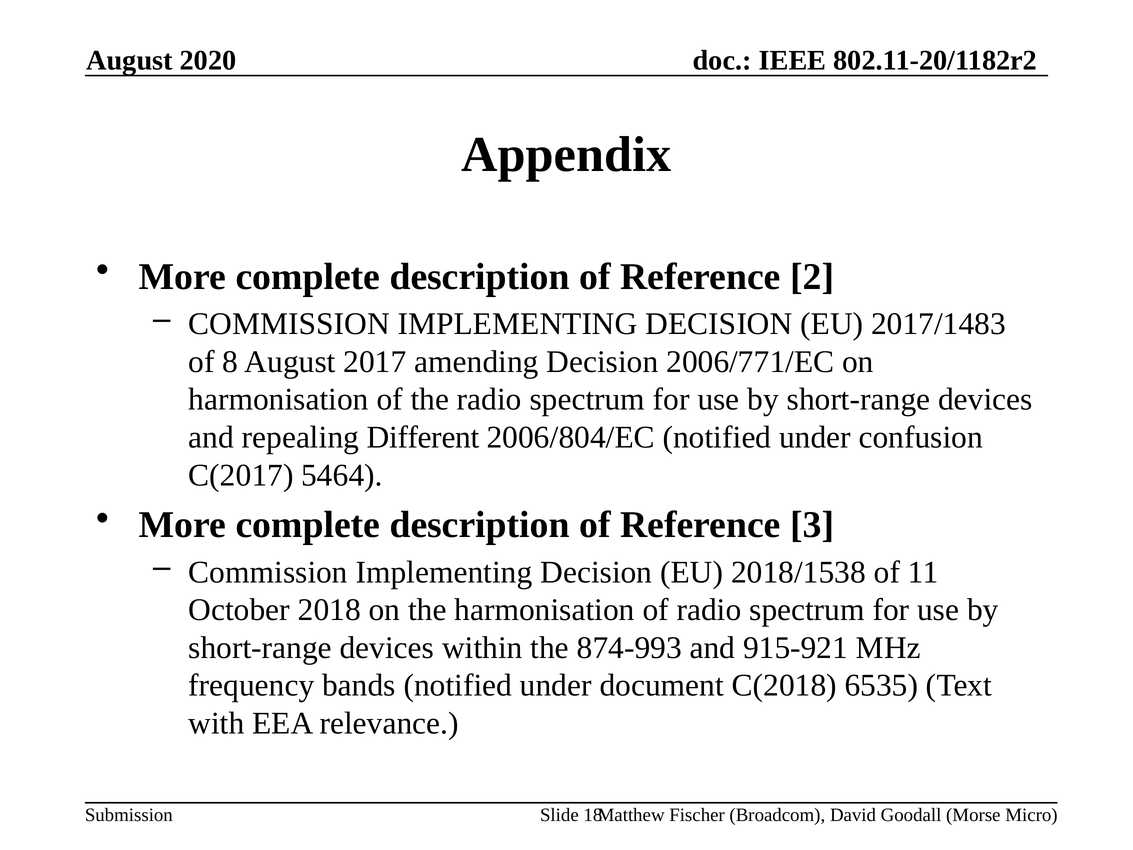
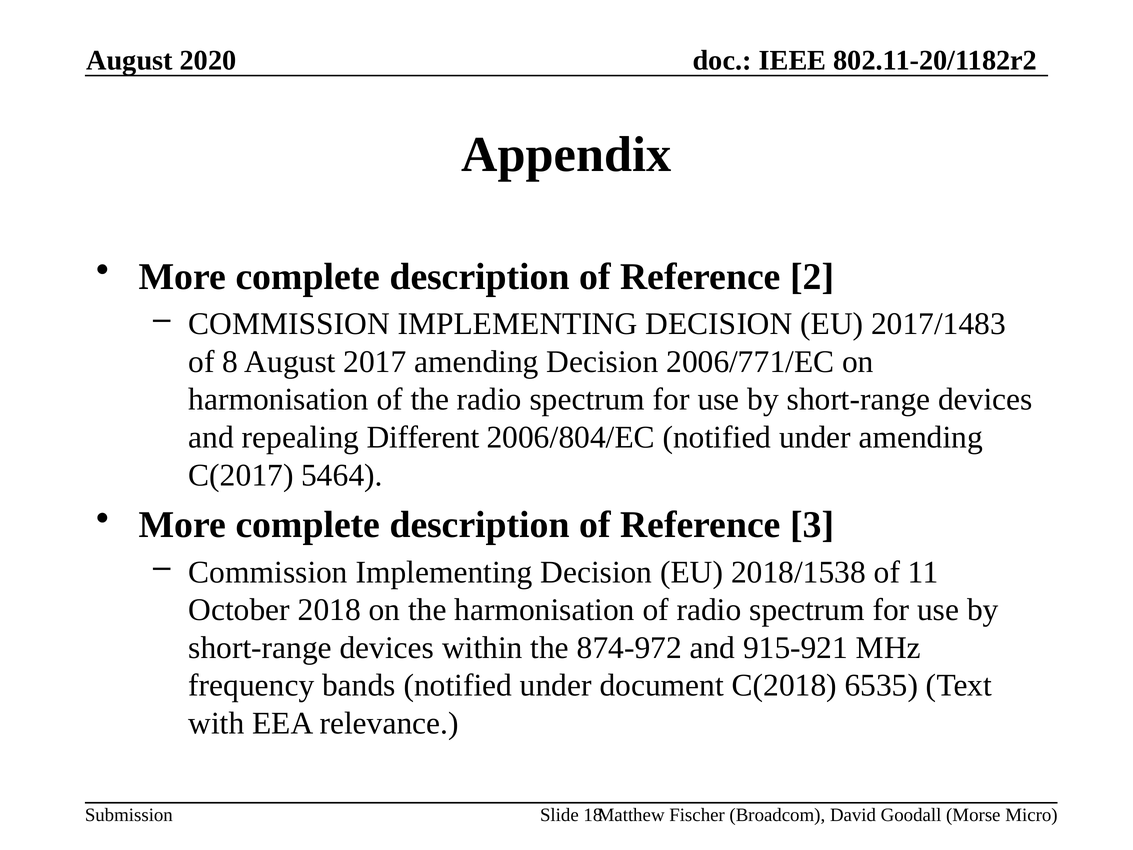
under confusion: confusion -> amending
874-993: 874-993 -> 874-972
